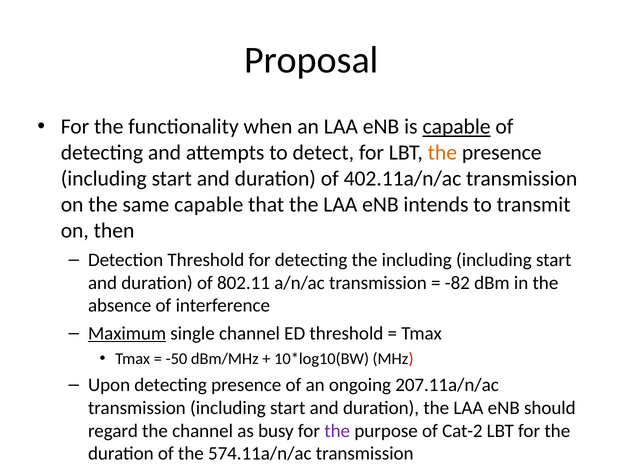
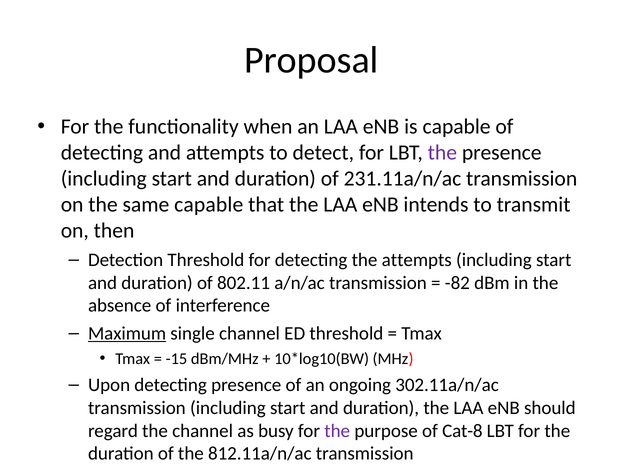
capable at (457, 127) underline: present -> none
the at (442, 153) colour: orange -> purple
402.11a/n/ac: 402.11a/n/ac -> 231.11a/n/ac
the including: including -> attempts
-50: -50 -> -15
207.11a/n/ac: 207.11a/n/ac -> 302.11a/n/ac
Cat-2: Cat-2 -> Cat-8
574.11a/n/ac: 574.11a/n/ac -> 812.11a/n/ac
